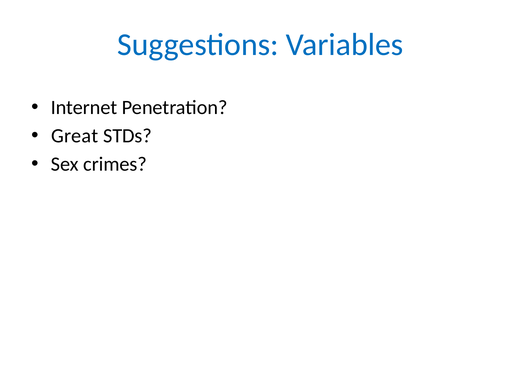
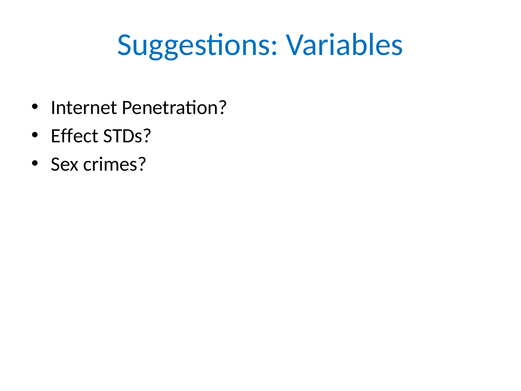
Great: Great -> Effect
